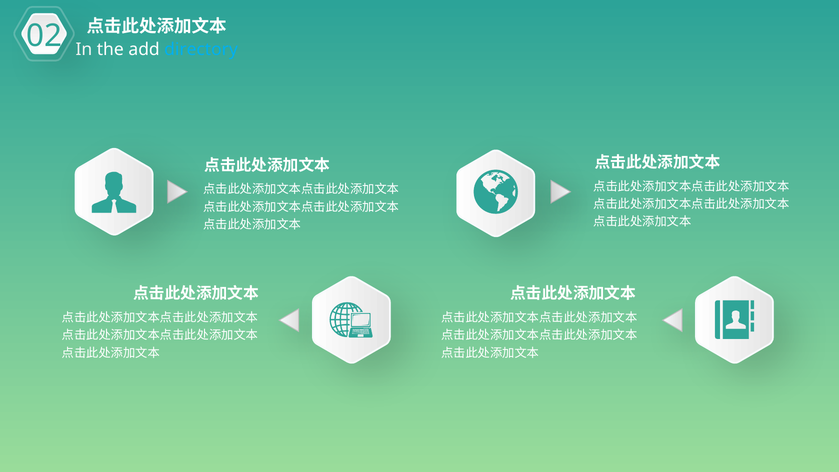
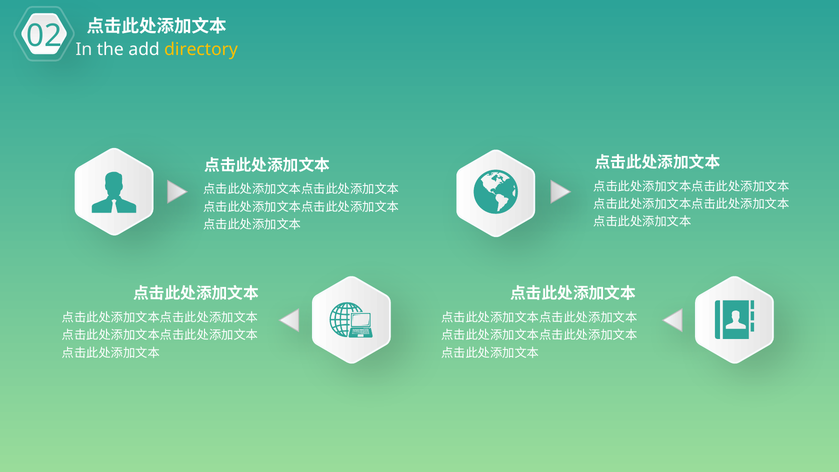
directory colour: light blue -> yellow
